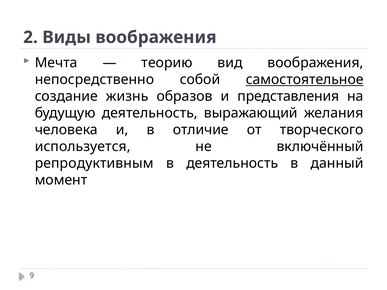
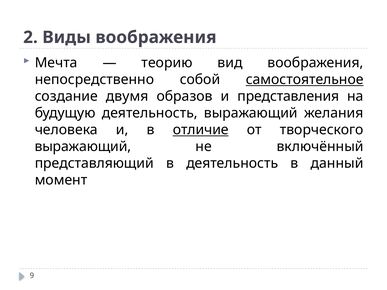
жизнь: жизнь -> двумя
отличие underline: none -> present
используется at (83, 147): используется -> выражающий
репродуктивным: репродуктивным -> представляющий
